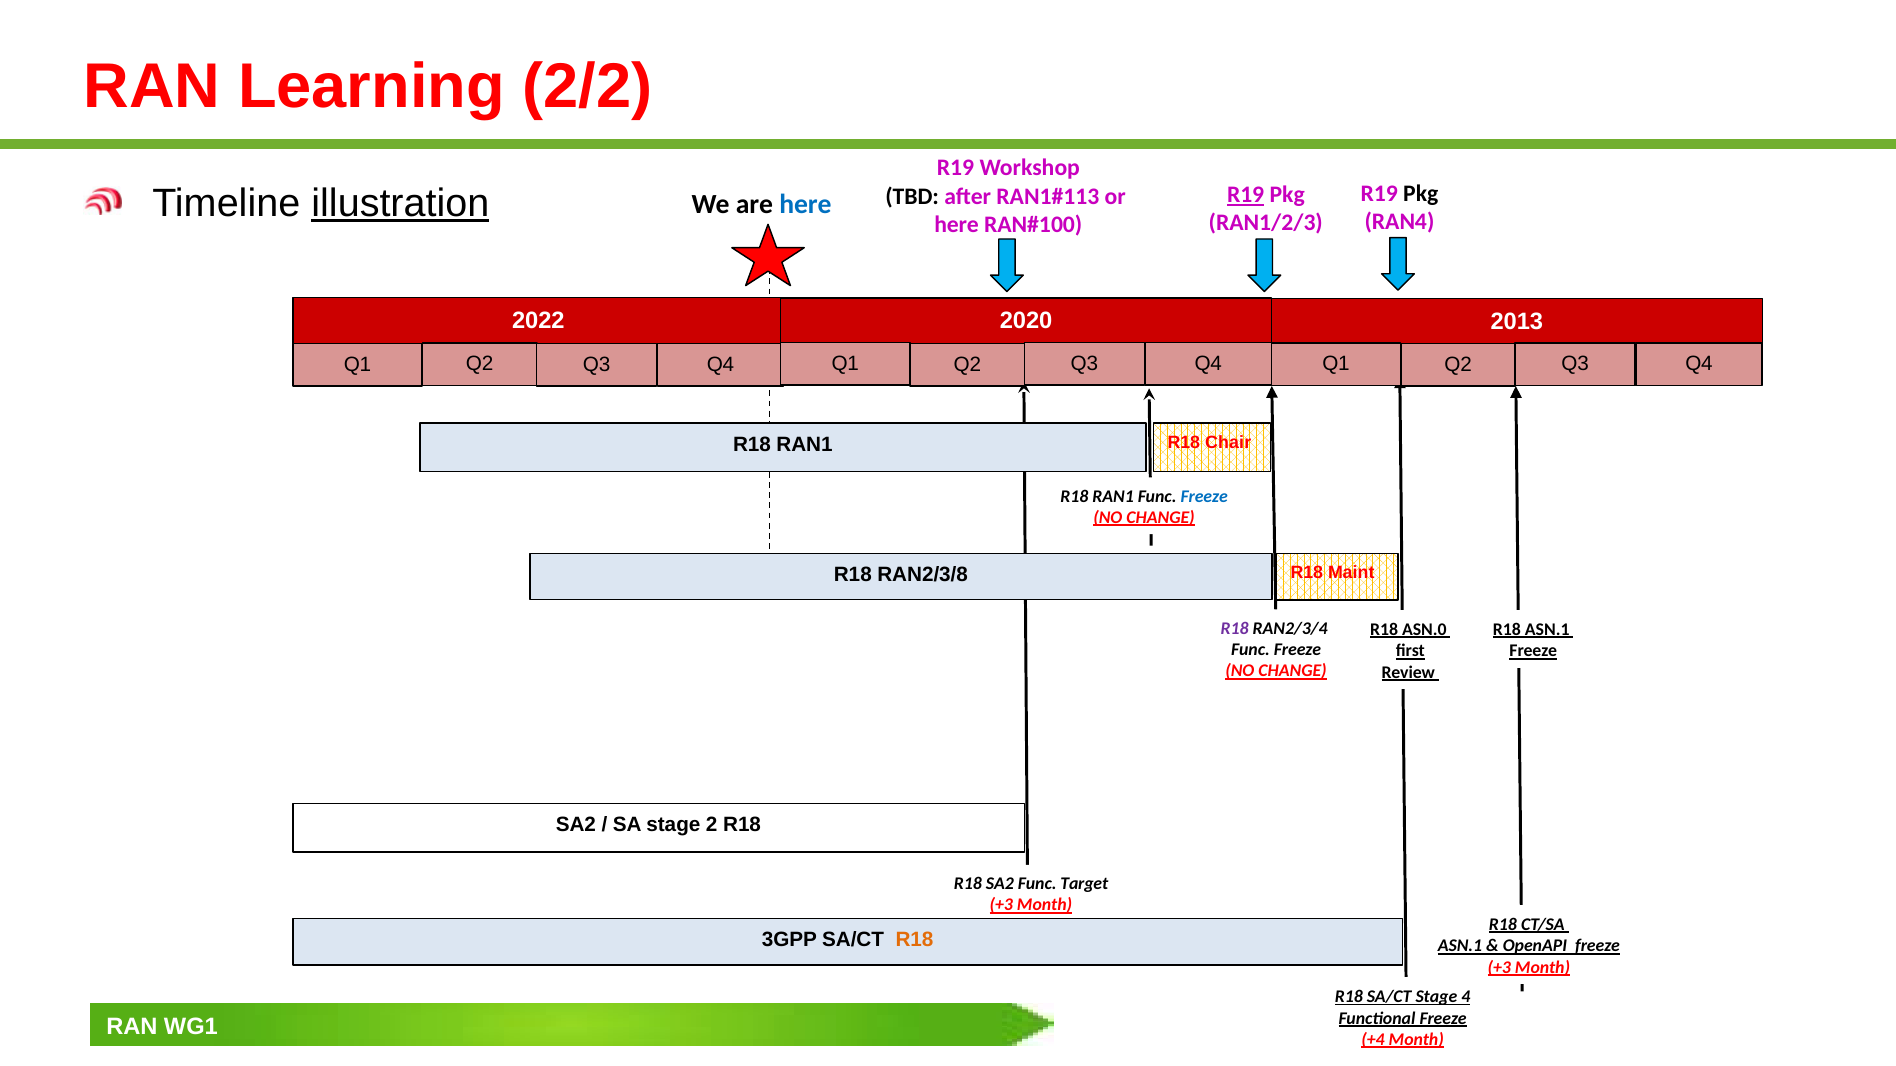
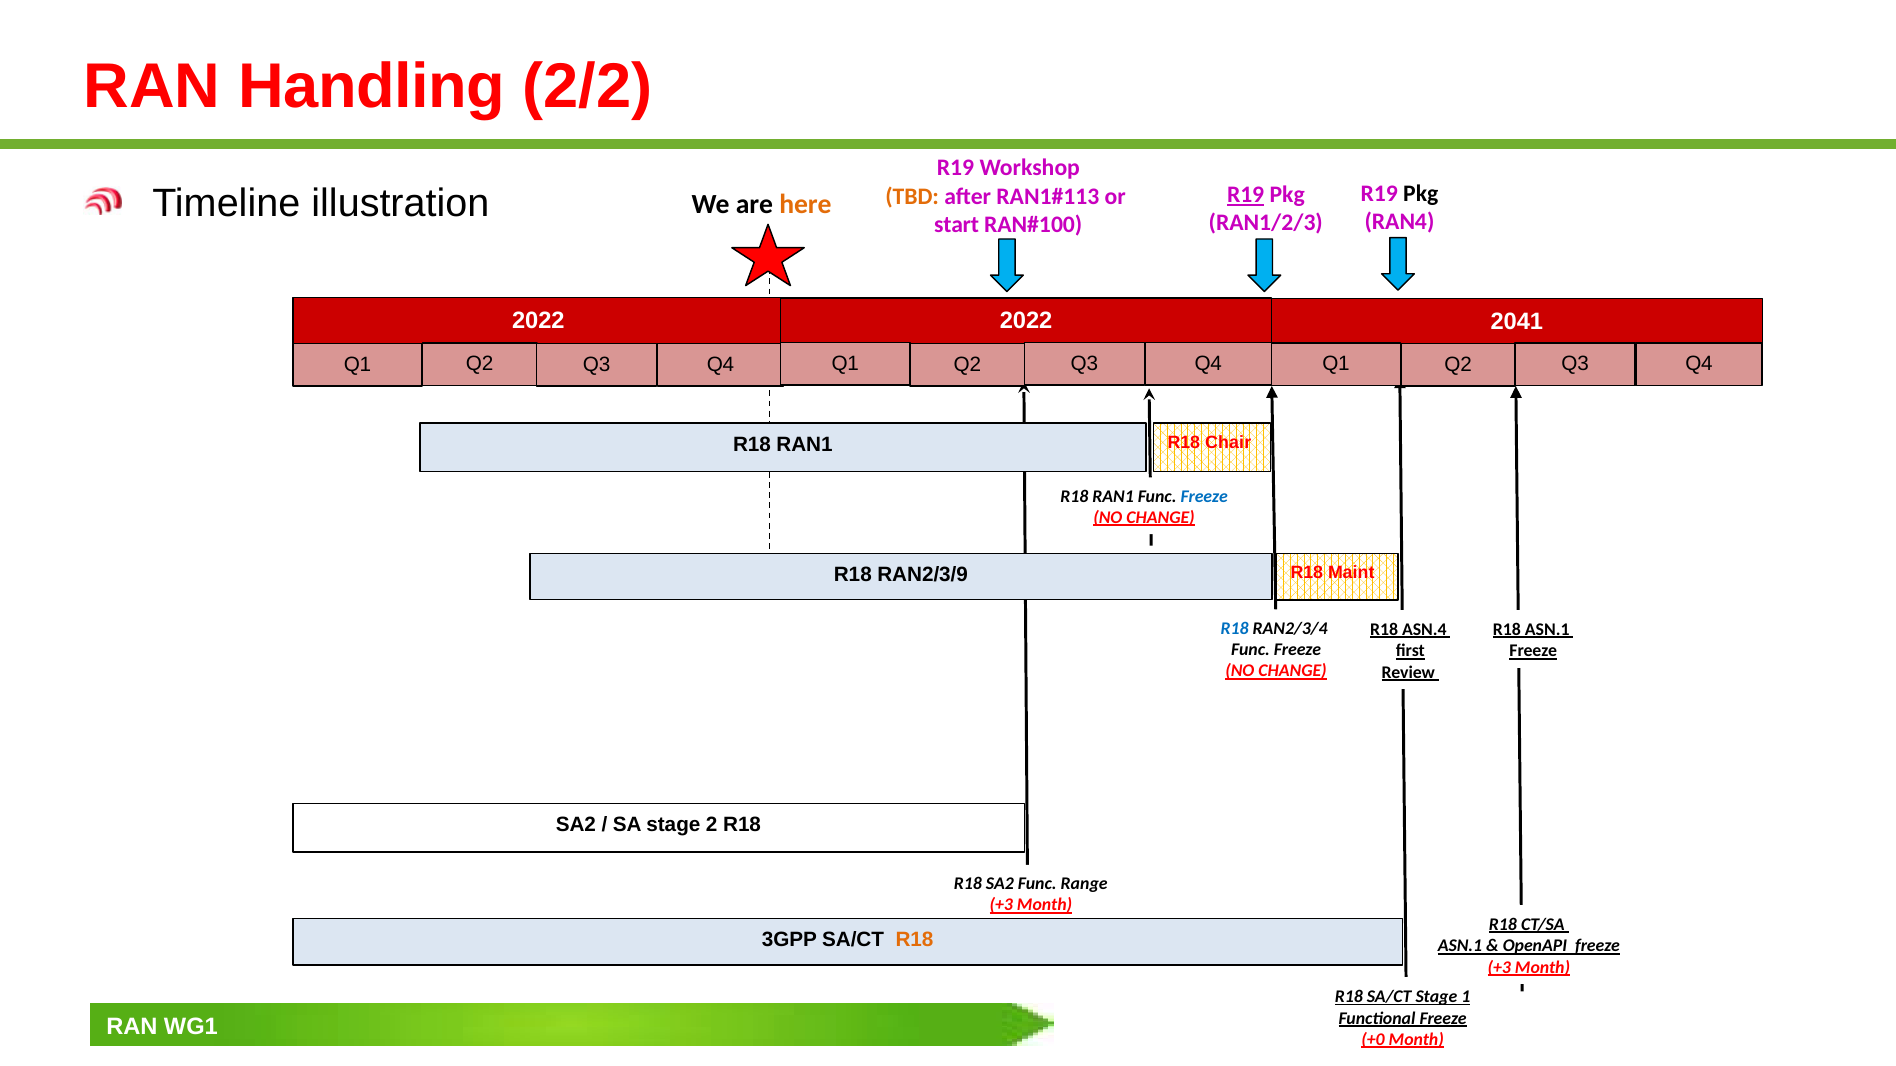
Learning: Learning -> Handling
illustration underline: present -> none
TBD colour: black -> orange
here at (805, 204) colour: blue -> orange
here at (957, 225): here -> start
2020 at (1026, 321): 2020 -> 2022
2013: 2013 -> 2041
RAN2/3/8: RAN2/3/8 -> RAN2/3/9
R18 at (1235, 629) colour: purple -> blue
ASN.0: ASN.0 -> ASN.4
Target: Target -> Range
4: 4 -> 1
+4: +4 -> +0
